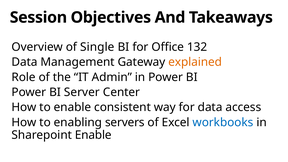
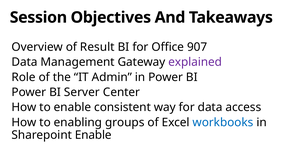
Single: Single -> Result
132: 132 -> 907
explained colour: orange -> purple
servers: servers -> groups
